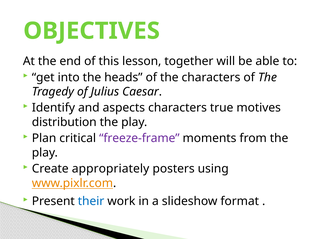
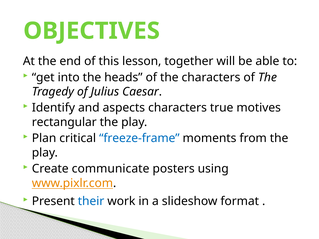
distribution: distribution -> rectangular
freeze-frame colour: purple -> blue
appropriately: appropriately -> communicate
